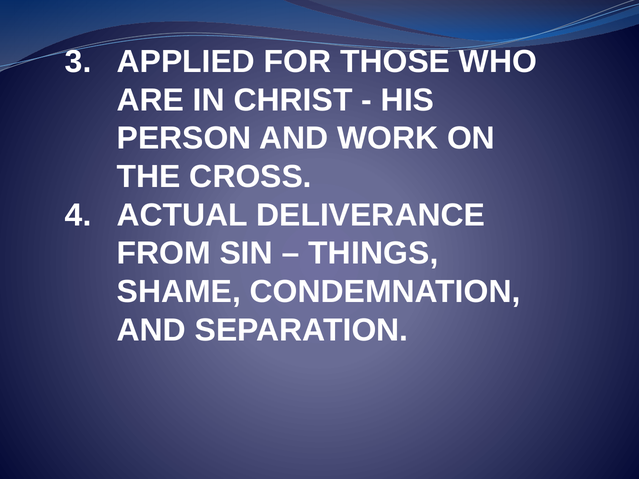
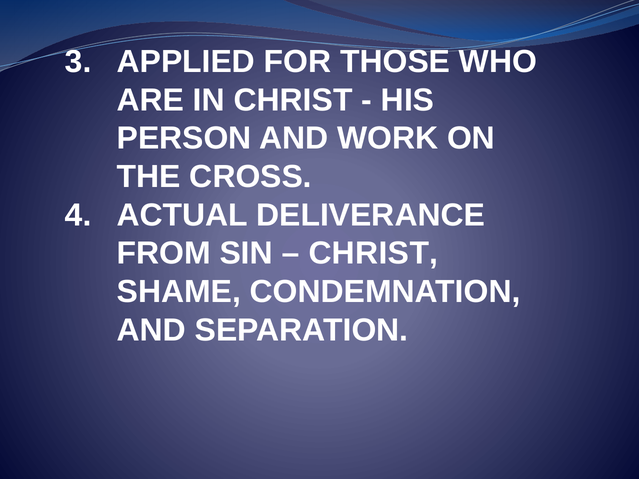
THINGS at (373, 254): THINGS -> CHRIST
